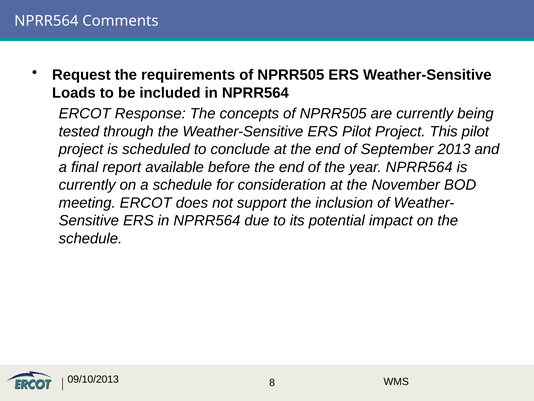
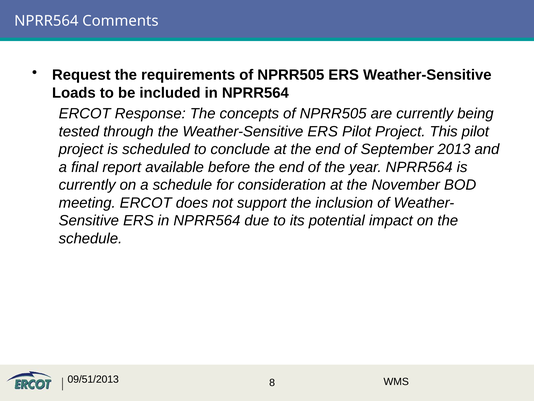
09/10/2013: 09/10/2013 -> 09/51/2013
